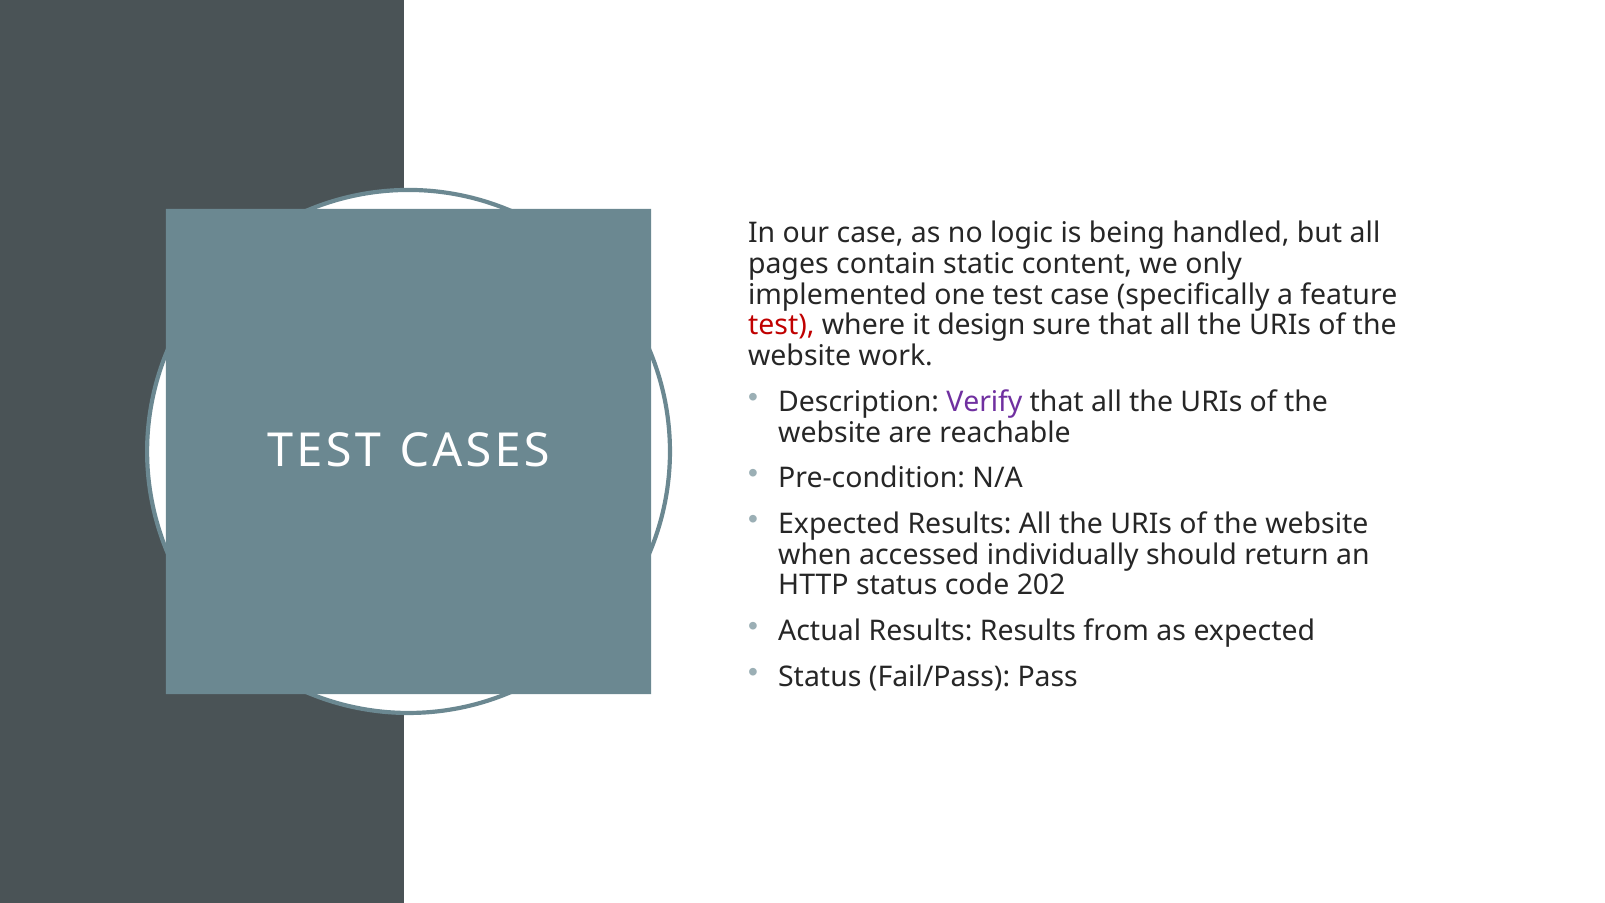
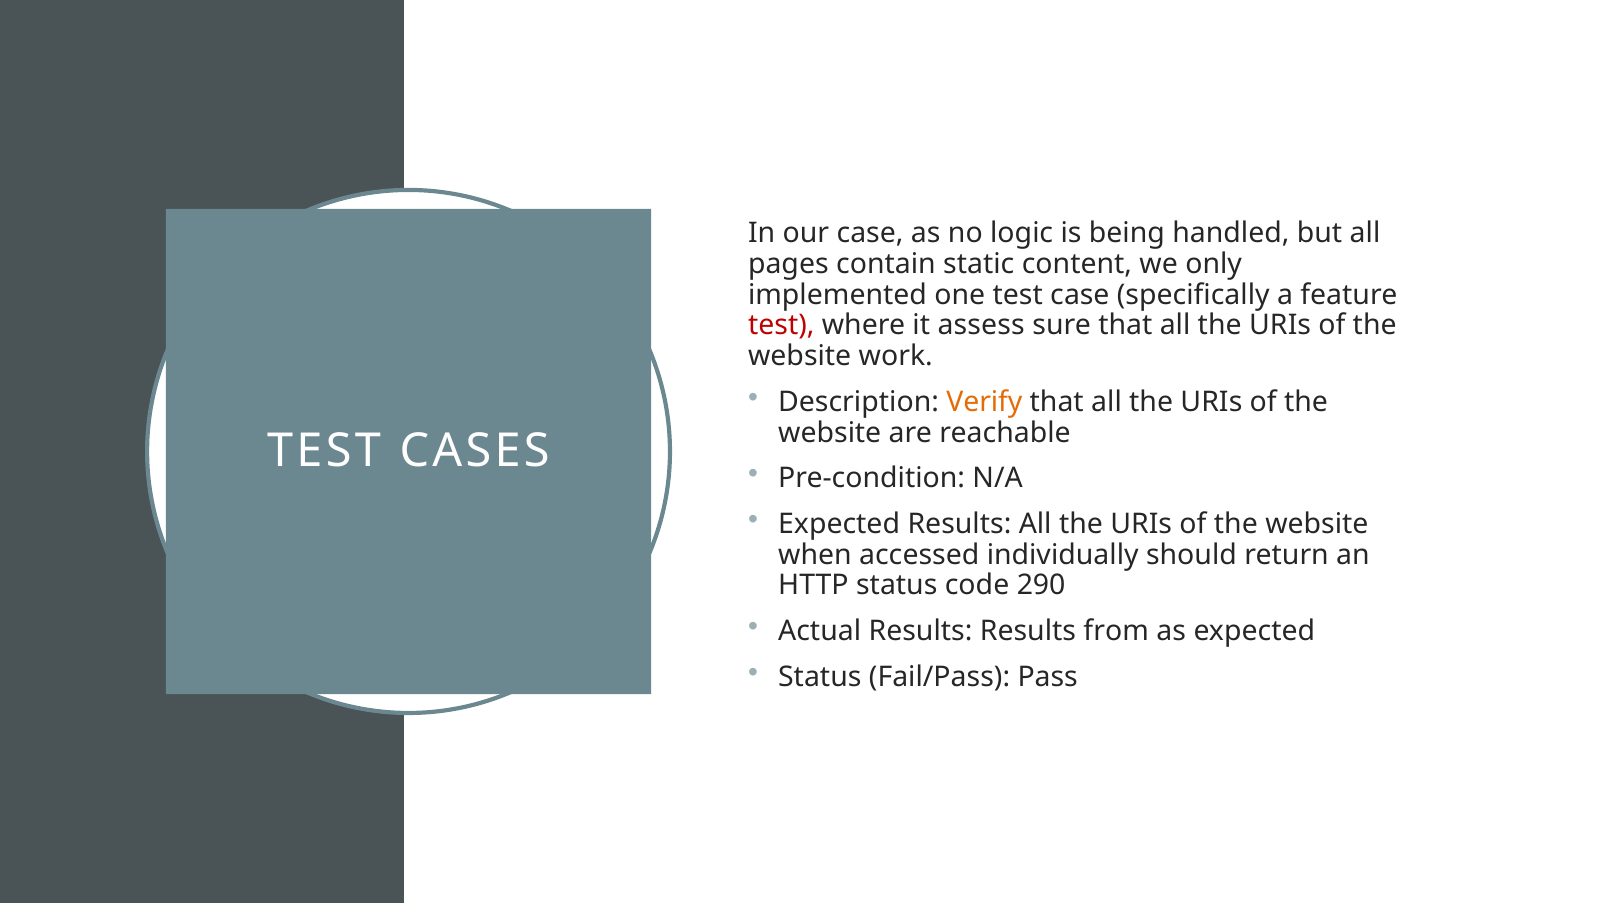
design: design -> assess
Verify colour: purple -> orange
202: 202 -> 290
